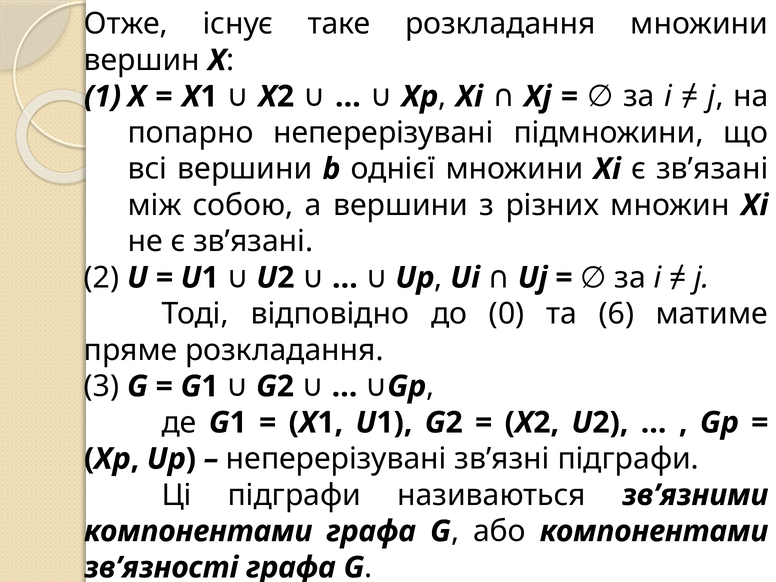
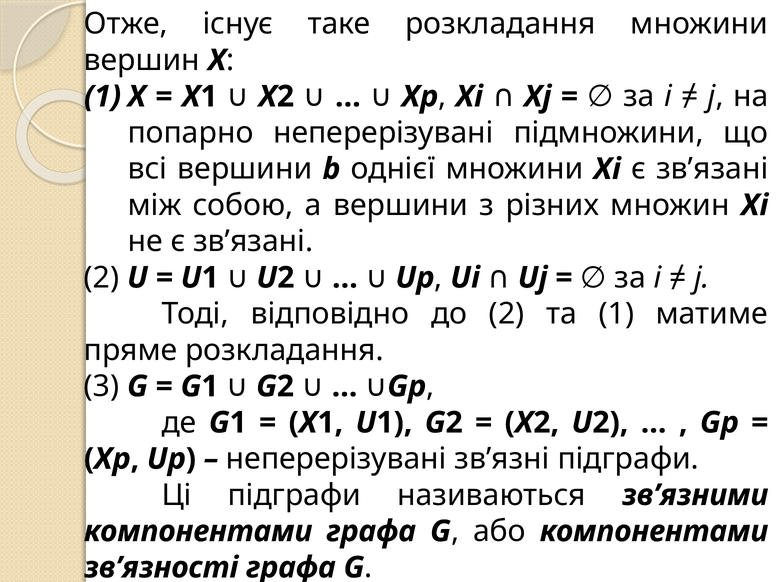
до 0: 0 -> 2
6: 6 -> 1
